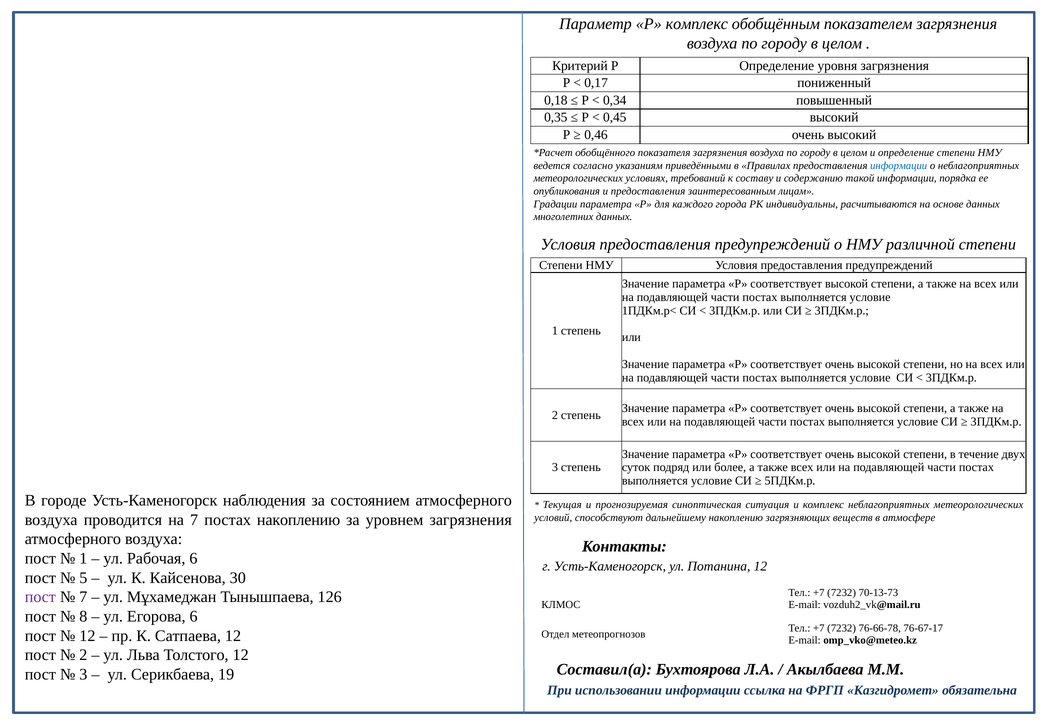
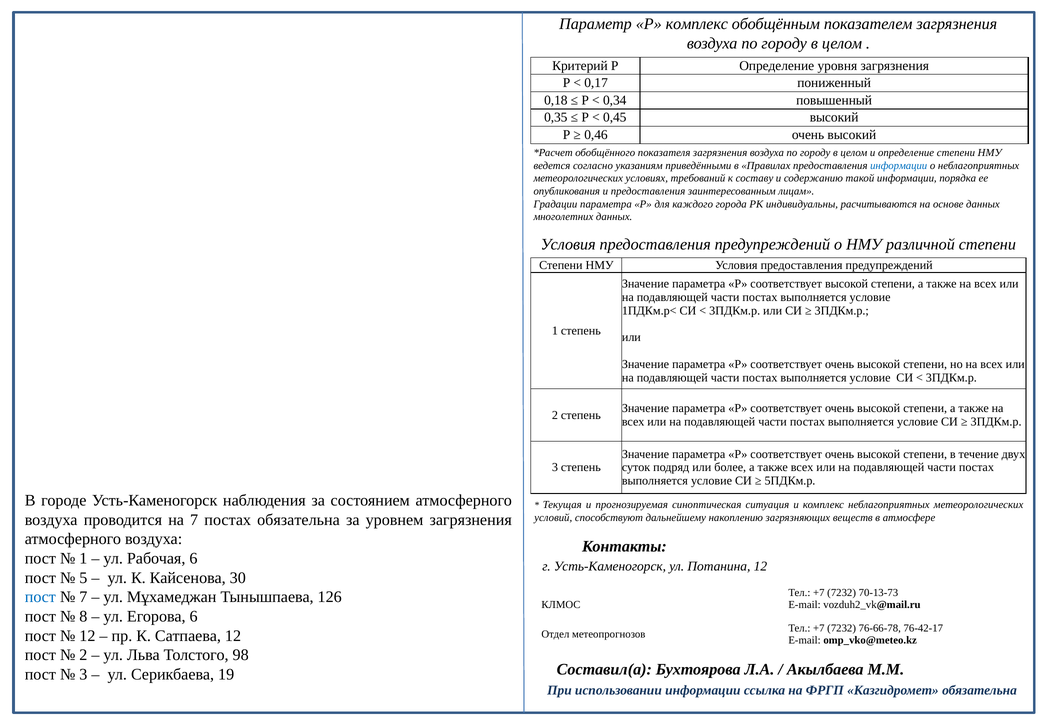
постах накоплению: накоплению -> обязательна
пост at (40, 598) colour: purple -> blue
76-67-17: 76-67-17 -> 76-42-17
Толстого 12: 12 -> 98
